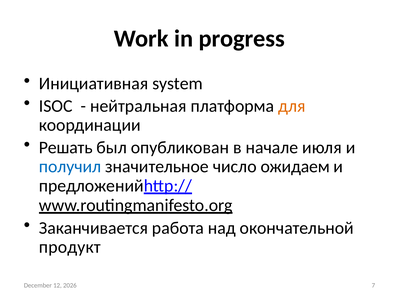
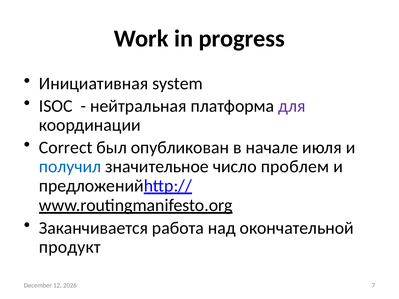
для colour: orange -> purple
Решать: Решать -> Correct
ожидаем: ожидаем -> проблем
